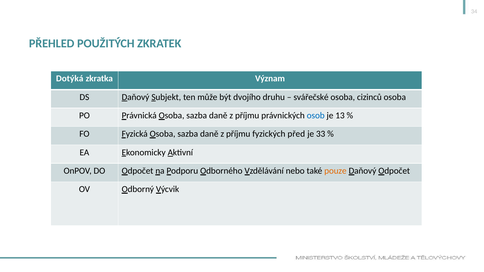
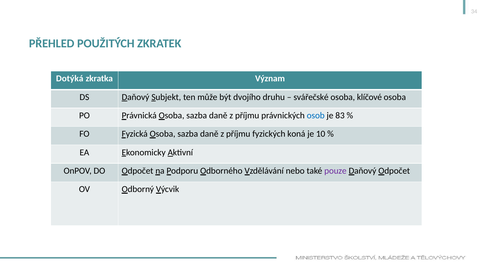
cizinců: cizinců -> klíčové
13: 13 -> 83
před: před -> koná
33: 33 -> 10
pouze colour: orange -> purple
